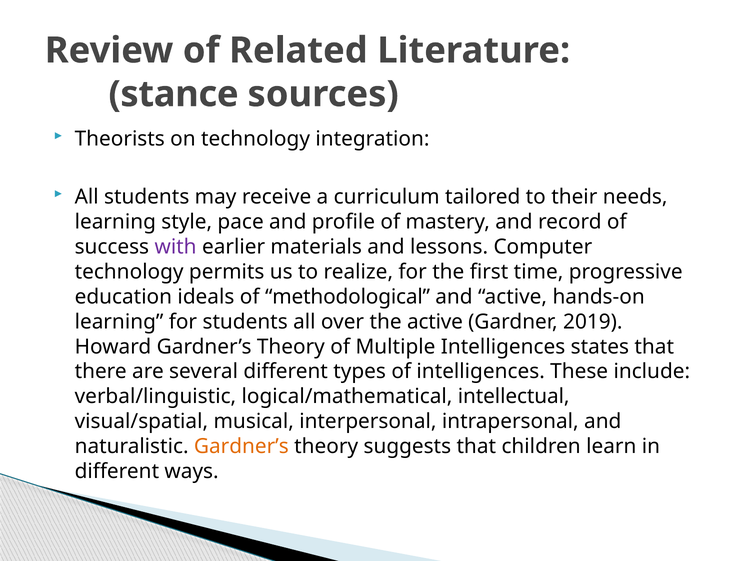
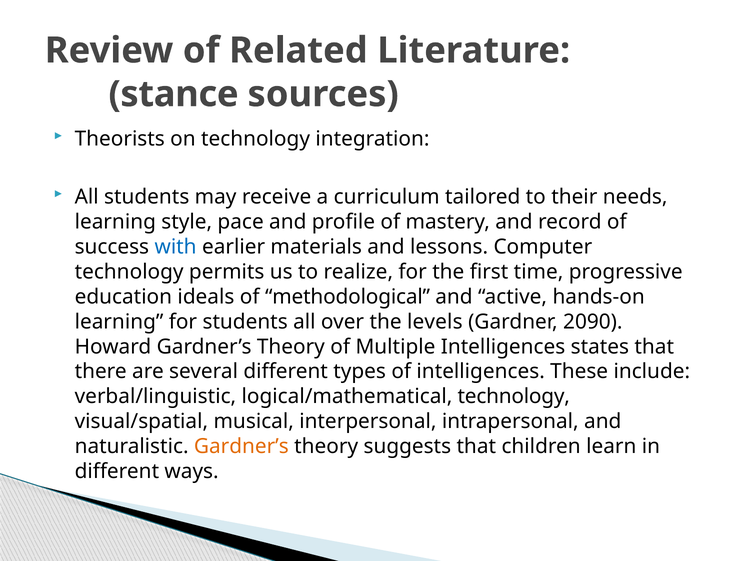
with colour: purple -> blue
the active: active -> levels
2019: 2019 -> 2090
logical/mathematical intellectual: intellectual -> technology
